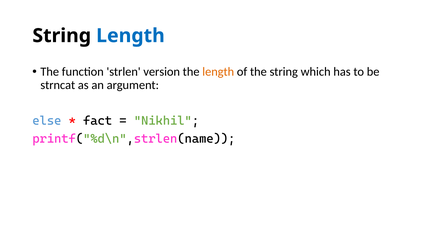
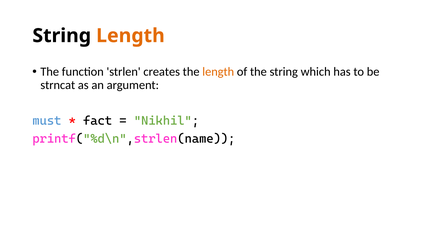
Length at (130, 36) colour: blue -> orange
version: version -> creates
else: else -> must
